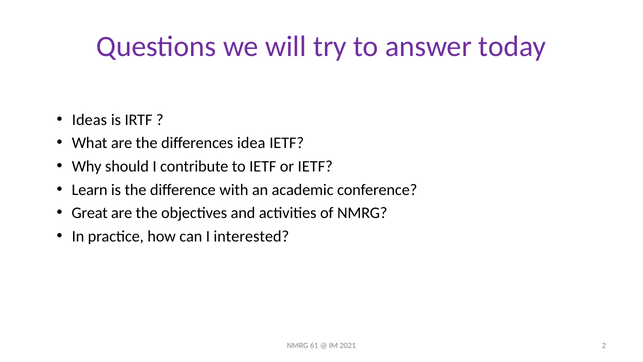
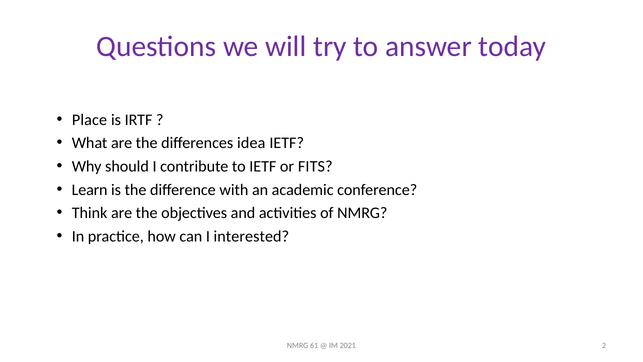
Ideas: Ideas -> Place
or IETF: IETF -> FITS
Great: Great -> Think
